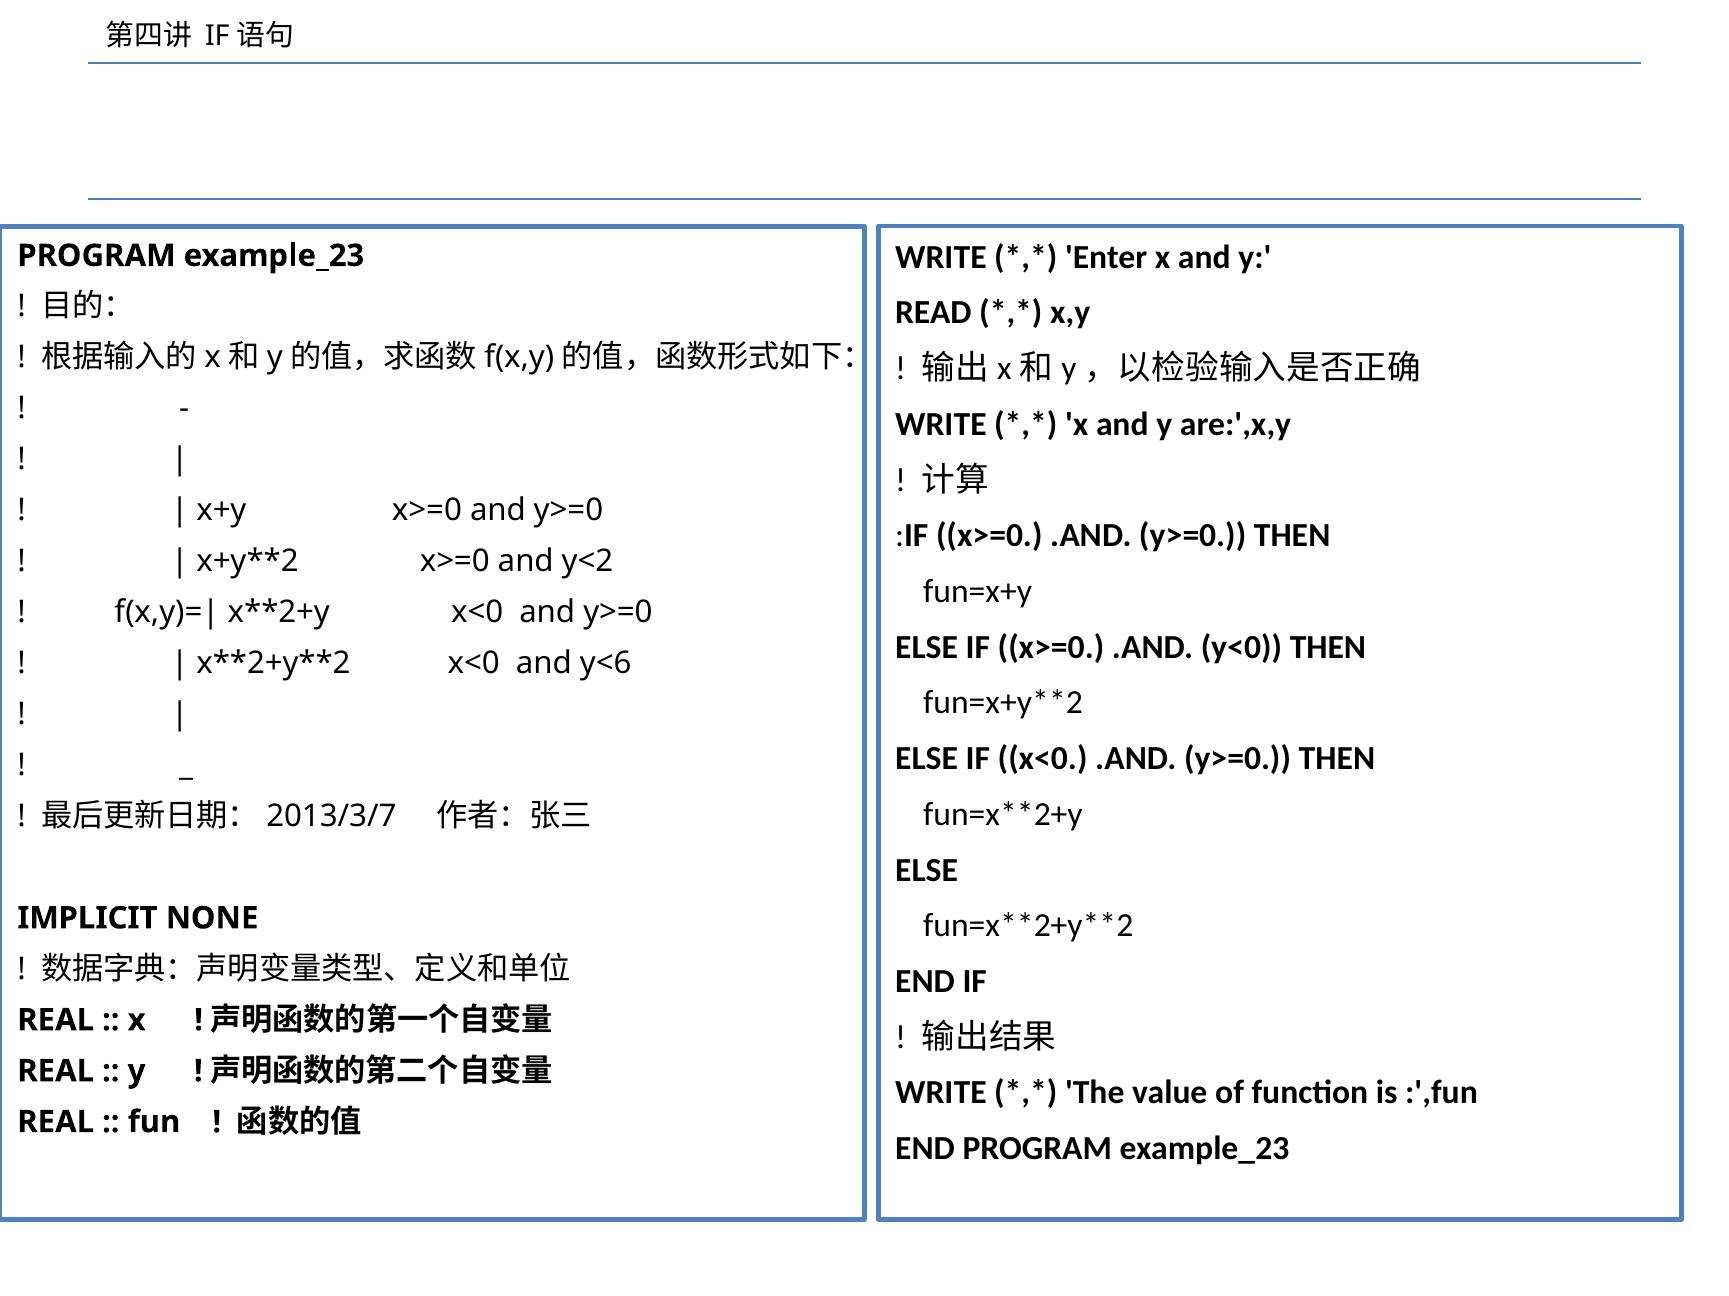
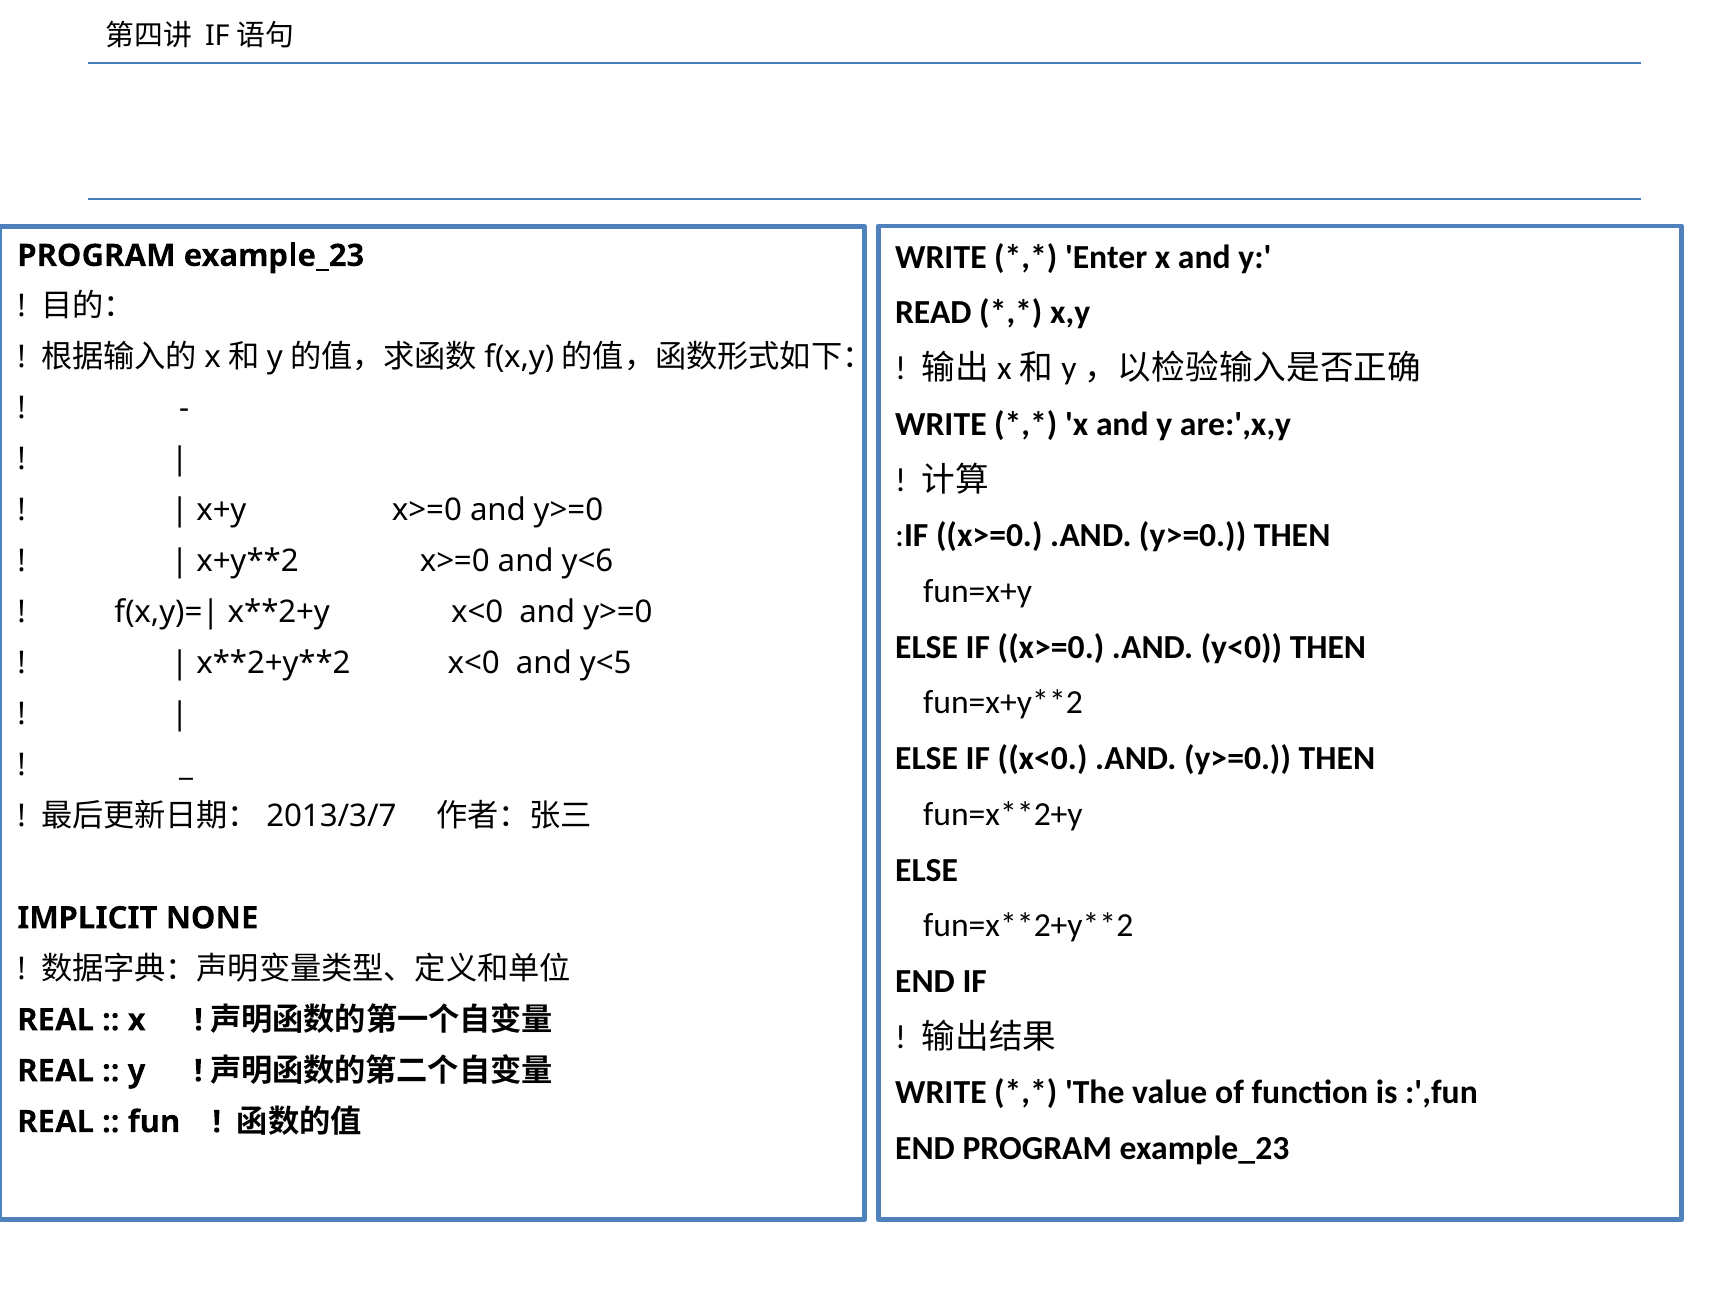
y<2: y<2 -> y<6
y<6: y<6 -> y<5
